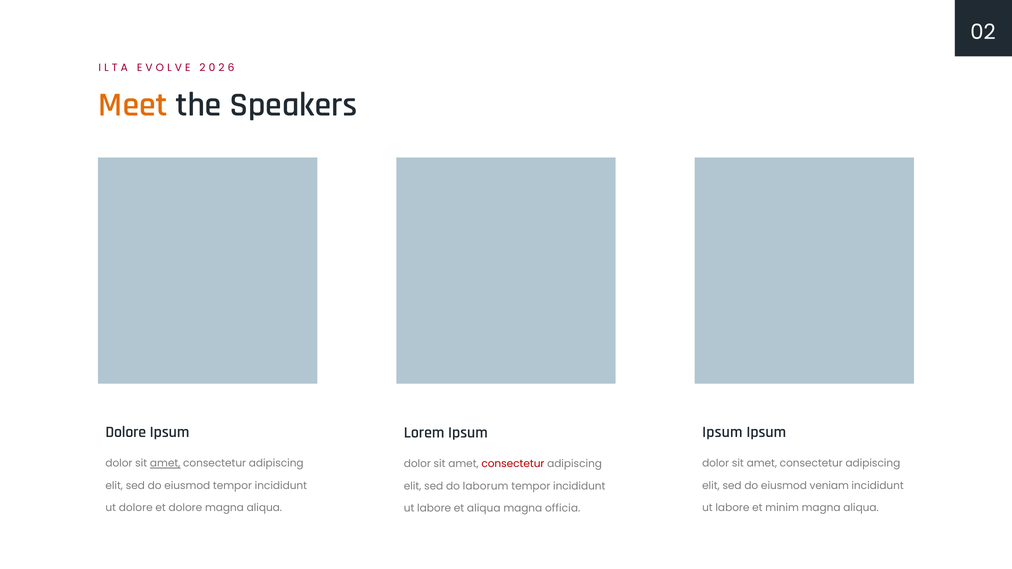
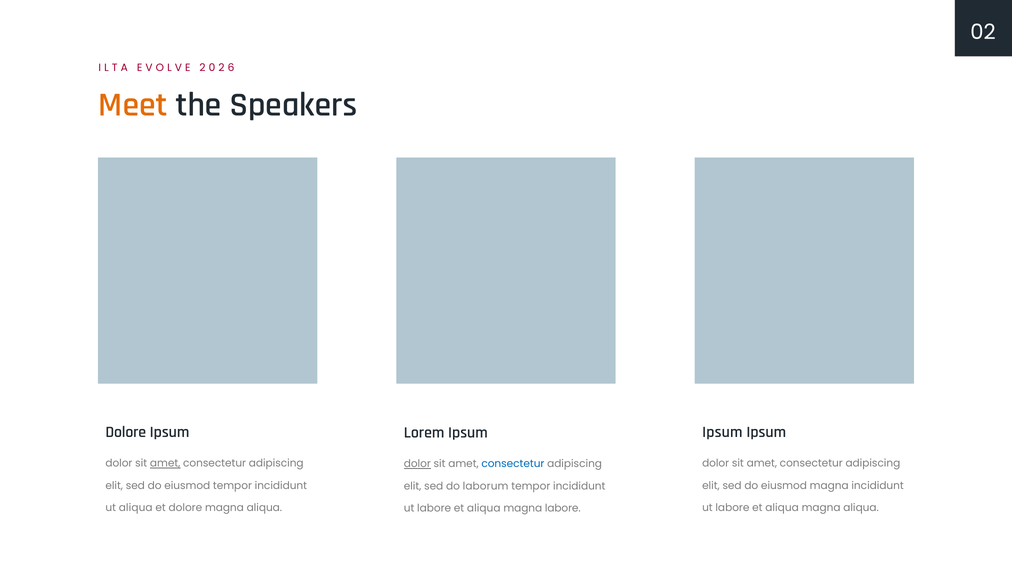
dolor at (417, 464) underline: none -> present
consectetur at (513, 464) colour: red -> blue
eiusmod veniam: veniam -> magna
ut dolore: dolore -> aliqua
minim at (782, 508): minim -> aliqua
magna officia: officia -> labore
